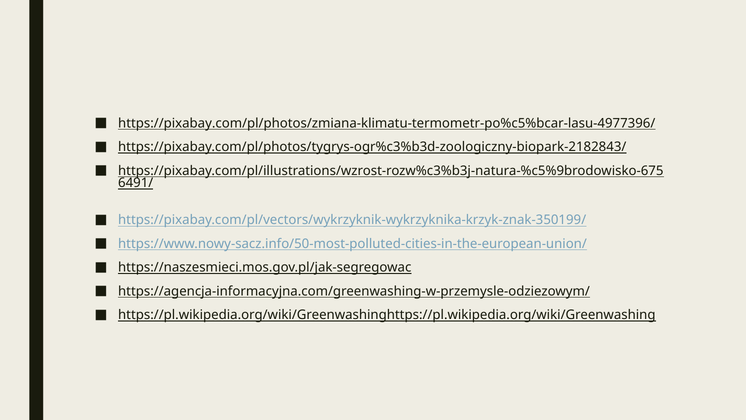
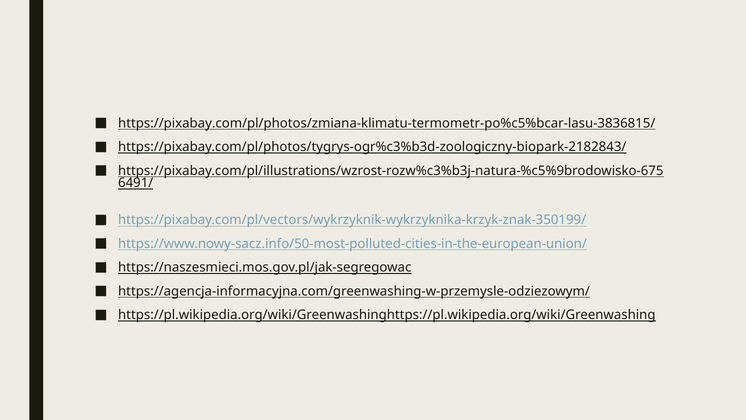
https://pixabay.com/pl/photos/zmiana-klimatu-termometr-po%c5%bcar-lasu-4977396/: https://pixabay.com/pl/photos/zmiana-klimatu-termometr-po%c5%bcar-lasu-4977396/ -> https://pixabay.com/pl/photos/zmiana-klimatu-termometr-po%c5%bcar-lasu-3836815/
